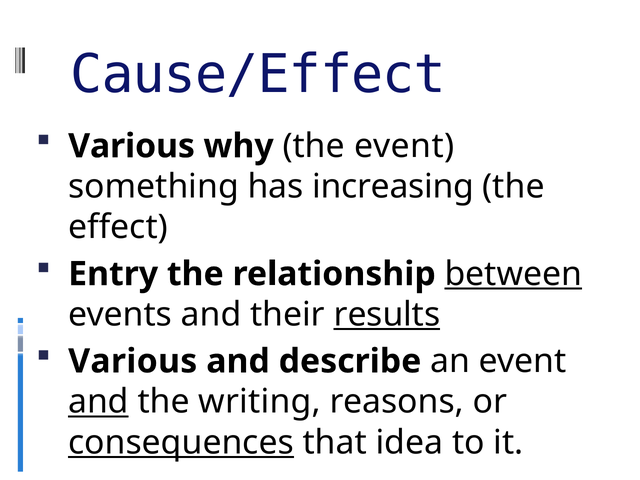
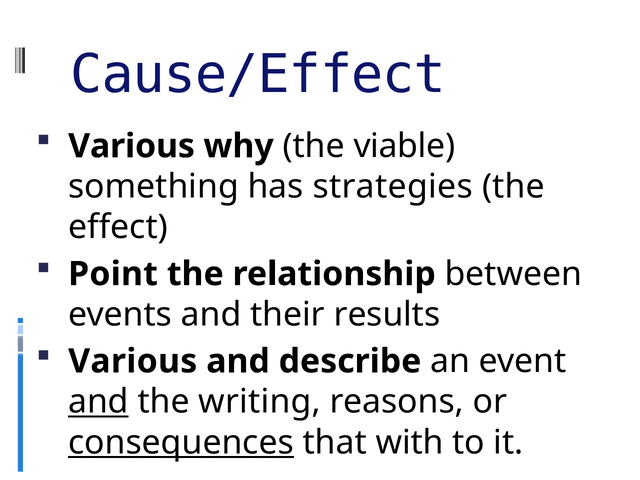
the event: event -> viable
increasing: increasing -> strategies
Entry: Entry -> Point
between underline: present -> none
results underline: present -> none
idea: idea -> with
